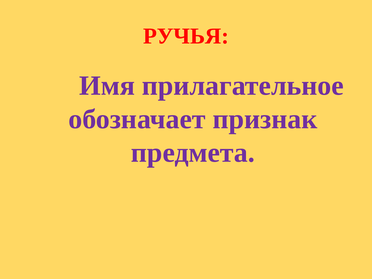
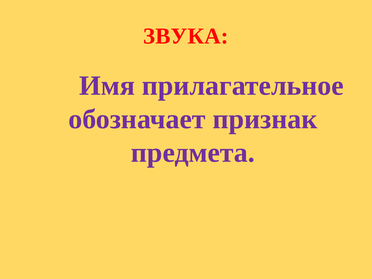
РУЧЬЯ: РУЧЬЯ -> ЗВУКА
